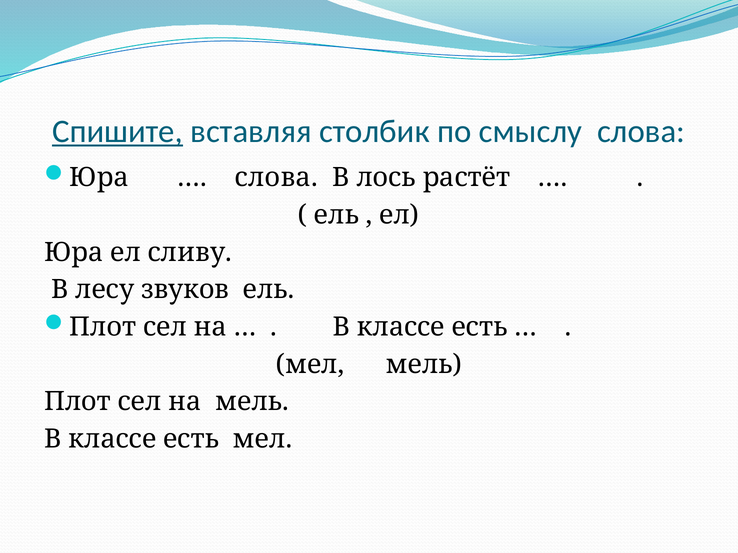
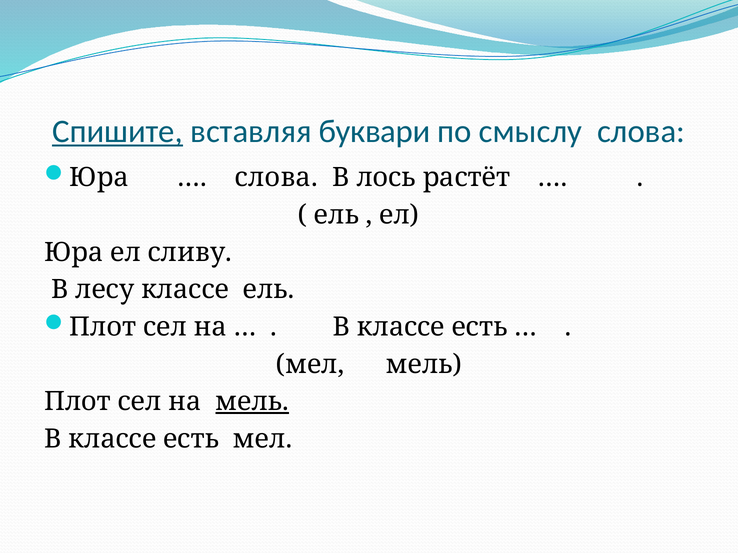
столбик: столбик -> буквари
лесу звуков: звуков -> классе
мель at (252, 402) underline: none -> present
